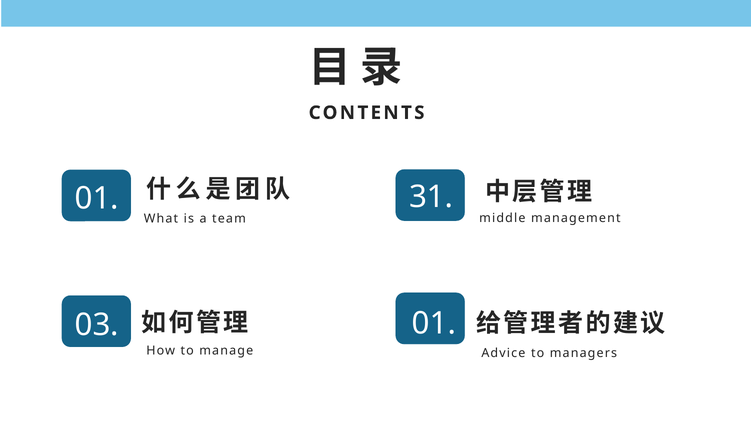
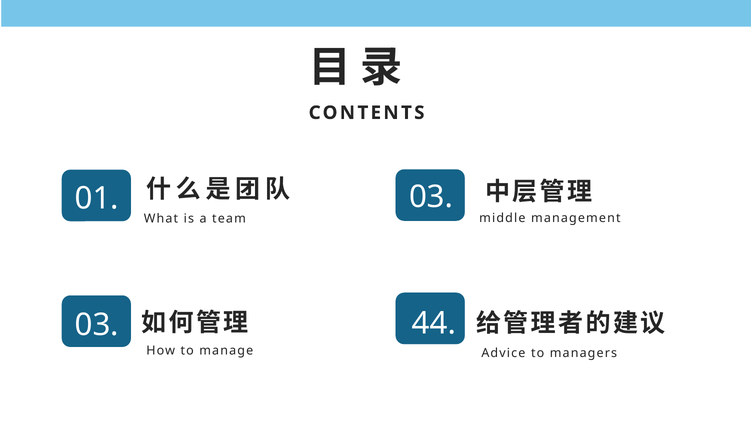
01 31: 31 -> 03
03 01: 01 -> 44
